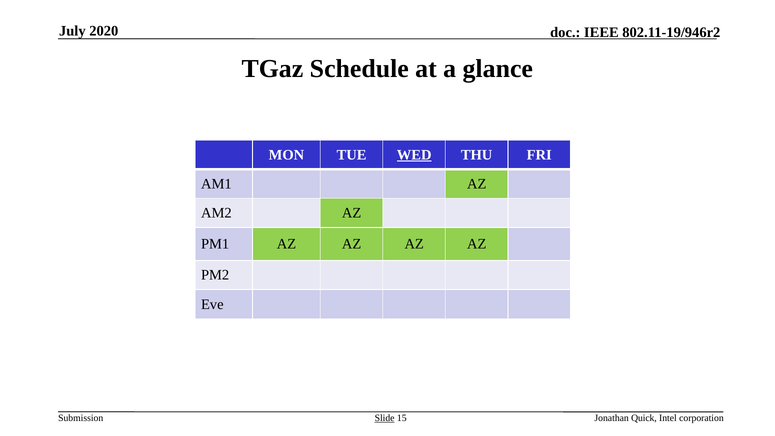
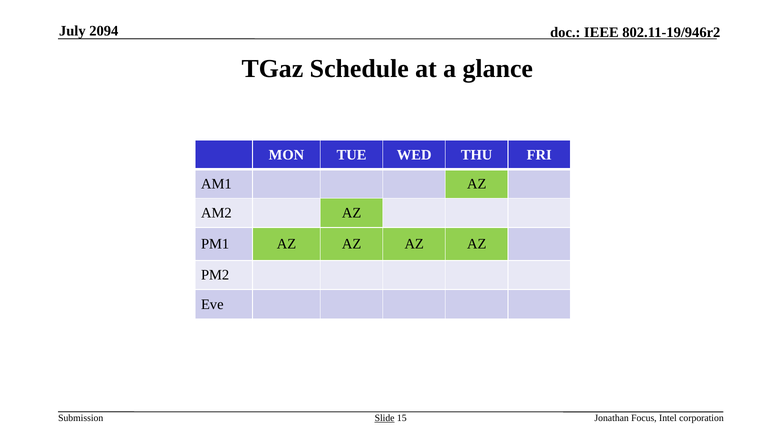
2020: 2020 -> 2094
WED underline: present -> none
Quick: Quick -> Focus
